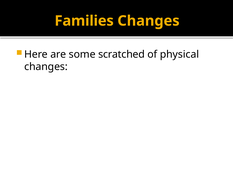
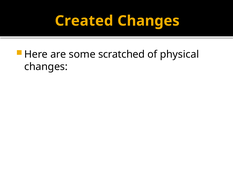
Families: Families -> Created
